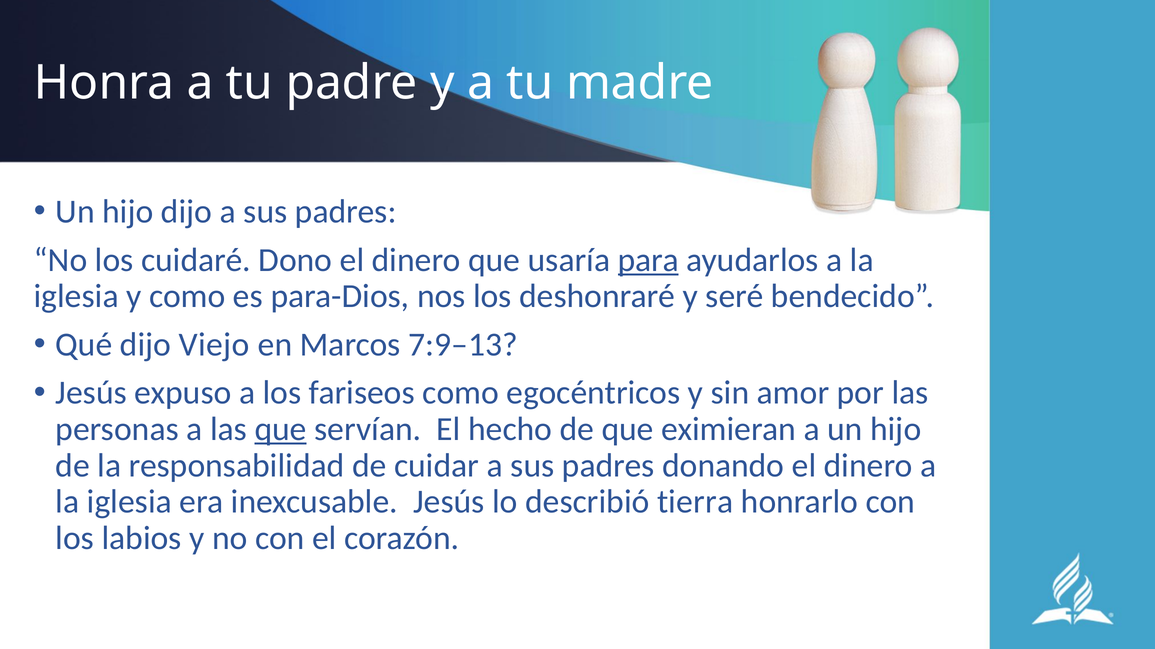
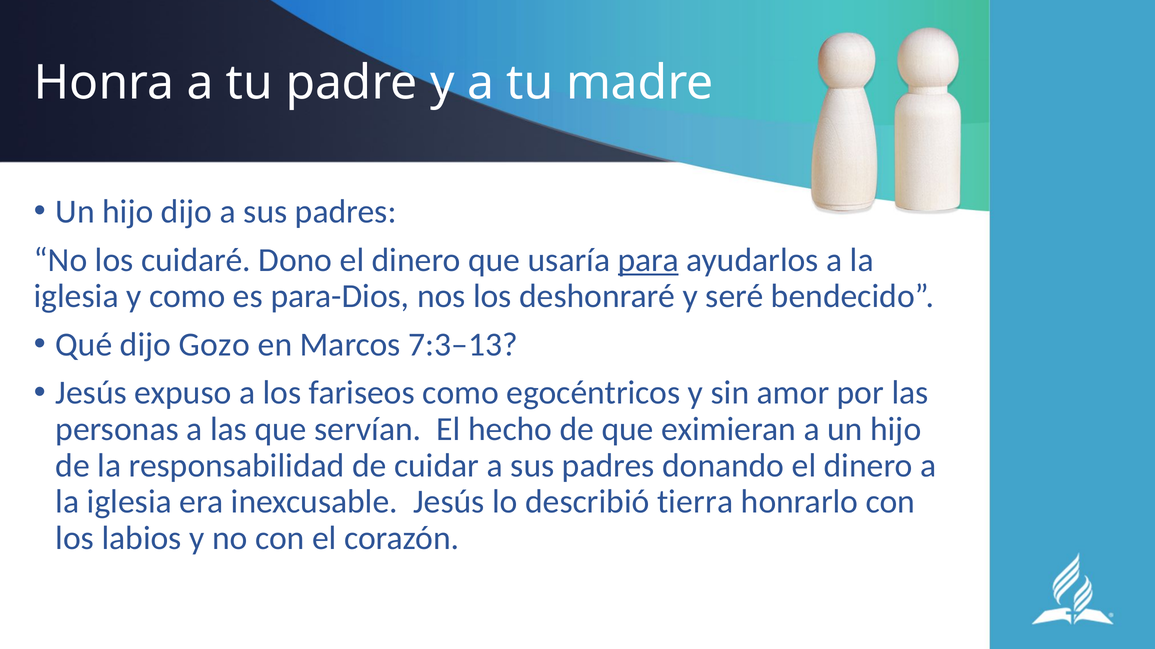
Viejo: Viejo -> Gozo
7:9–13: 7:9–13 -> 7:3–13
que at (281, 430) underline: present -> none
